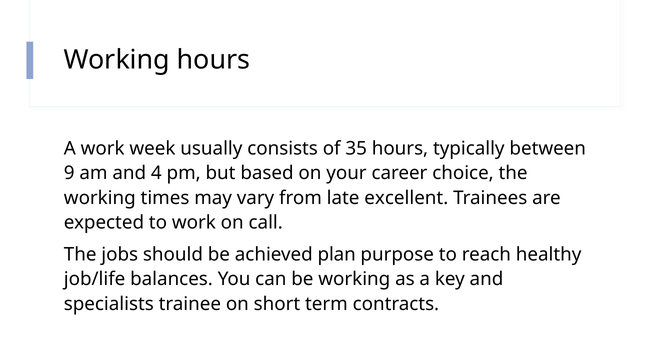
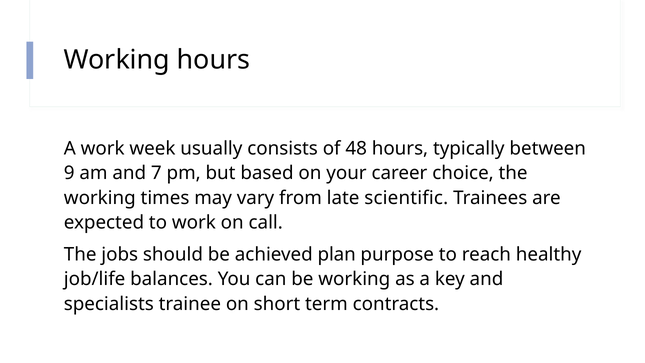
35: 35 -> 48
4: 4 -> 7
excellent: excellent -> scientific
